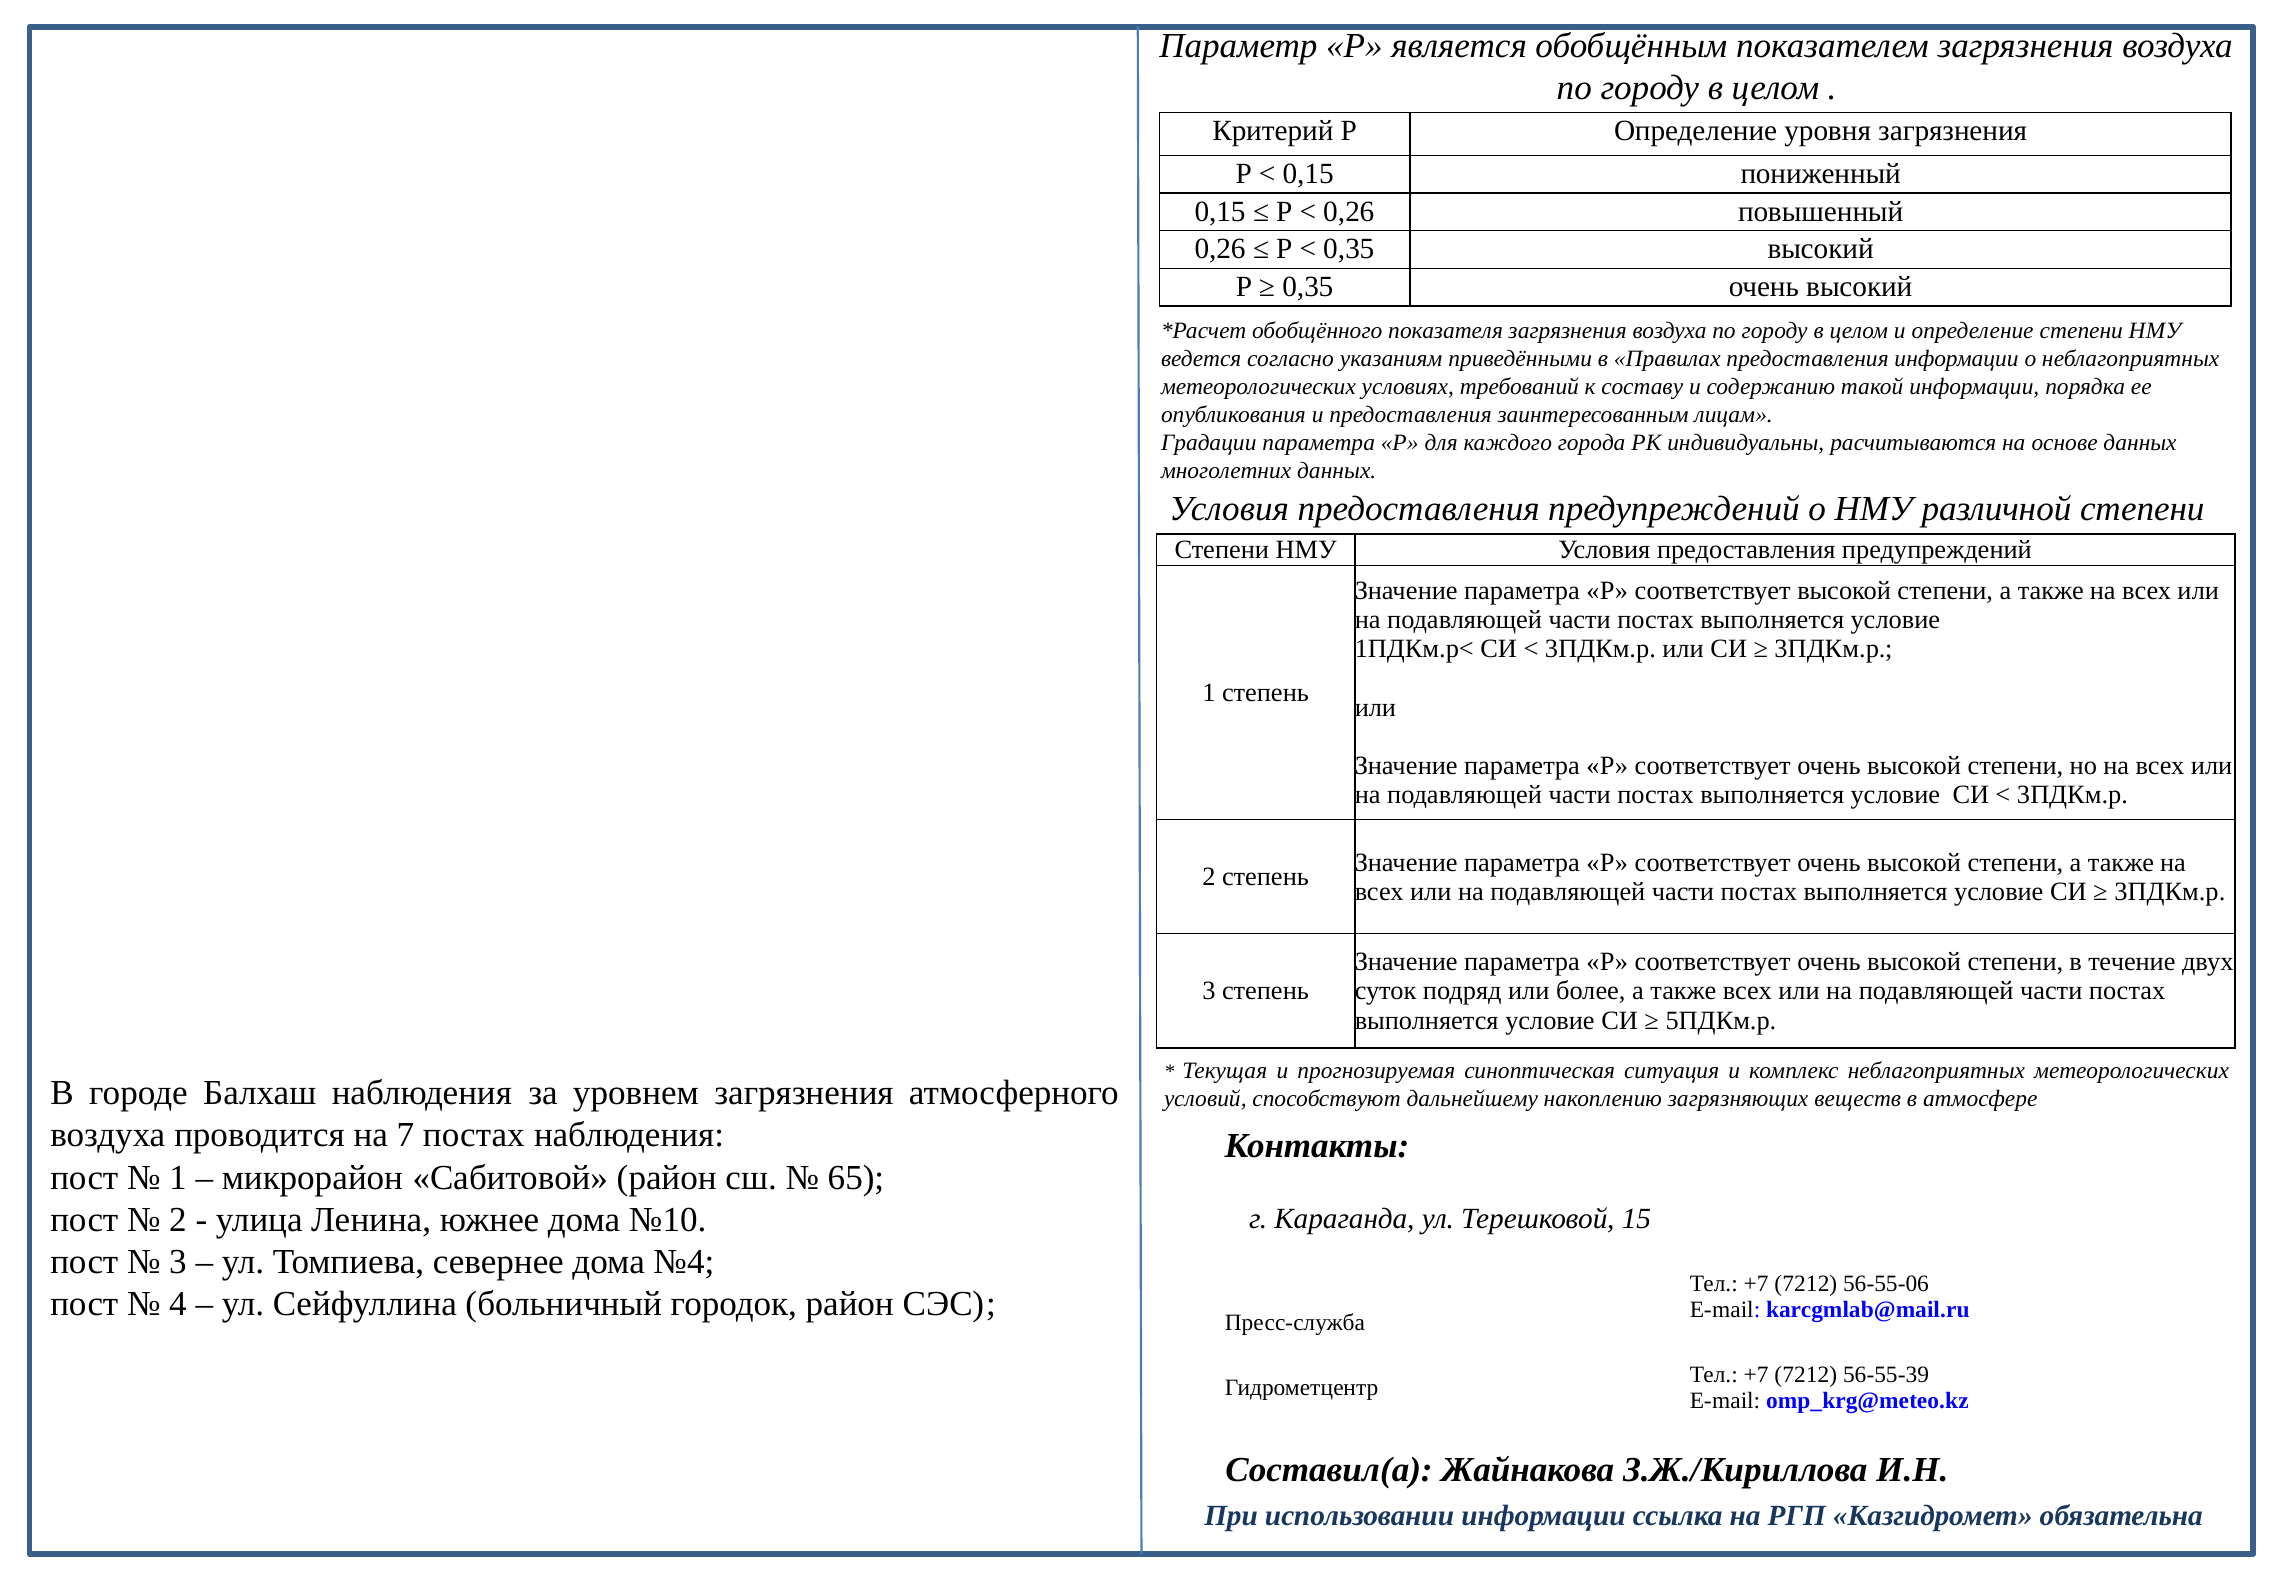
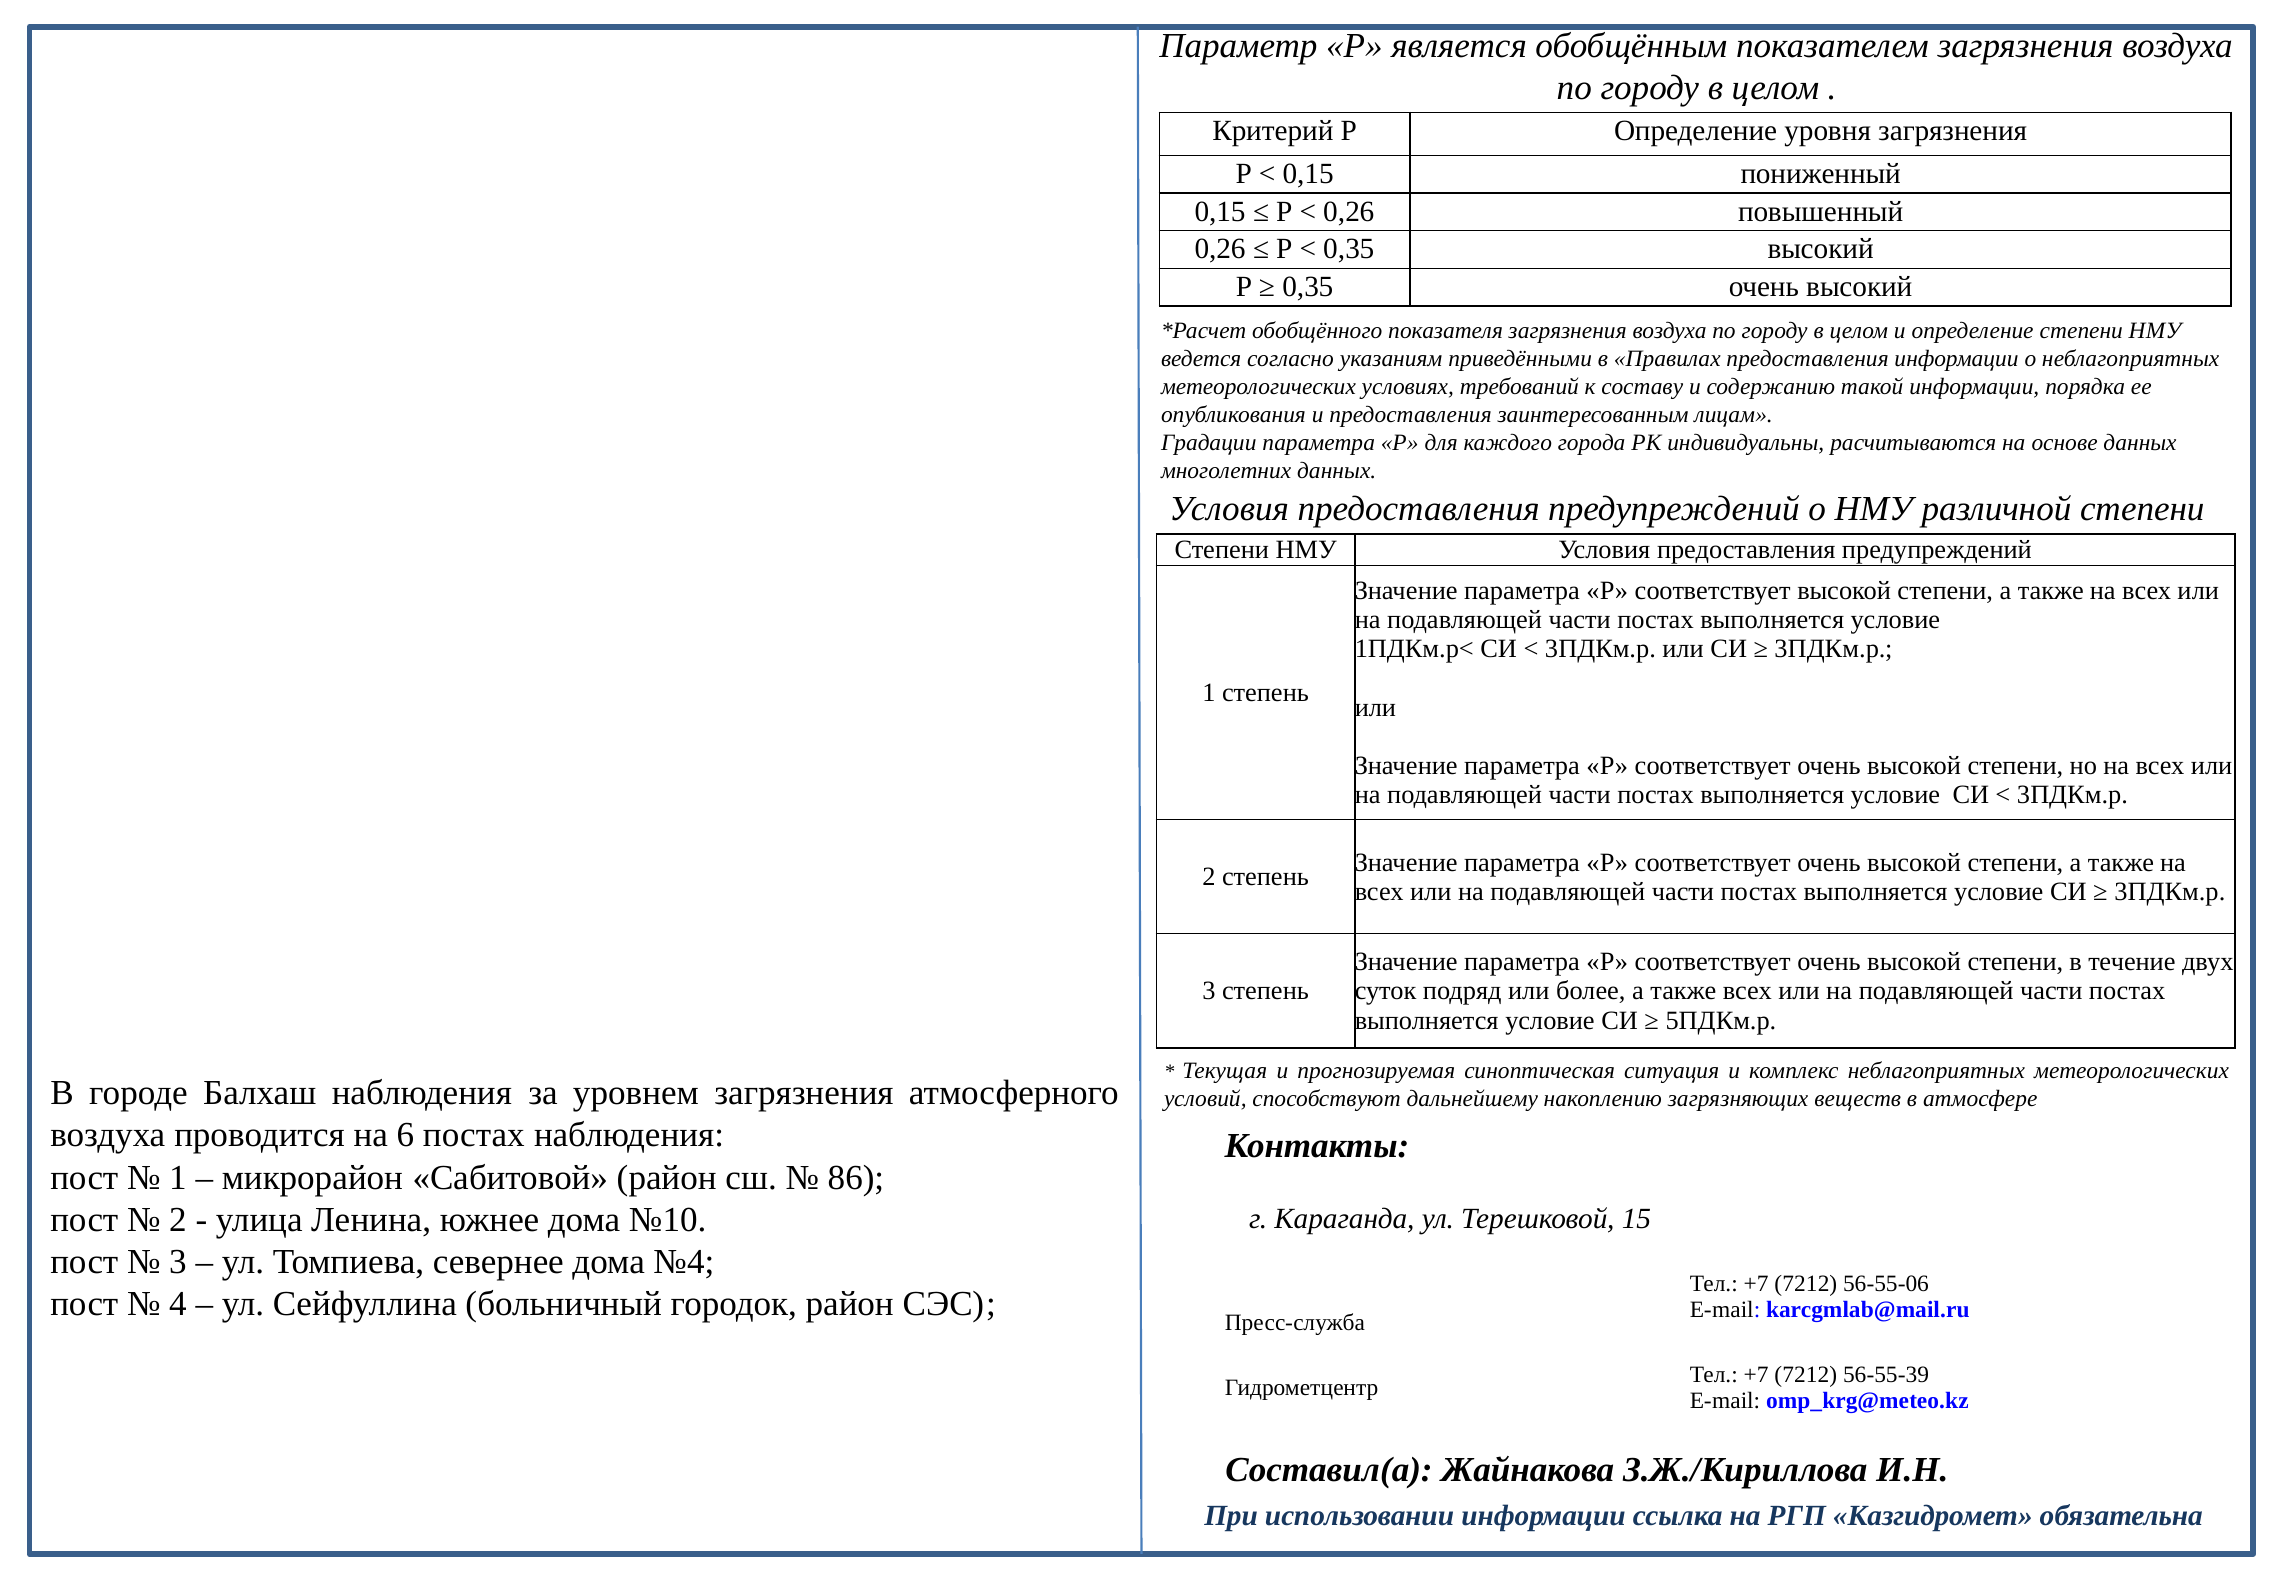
7: 7 -> 6
65: 65 -> 86
